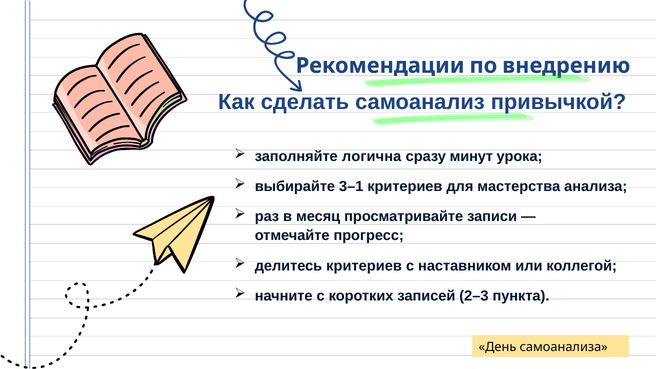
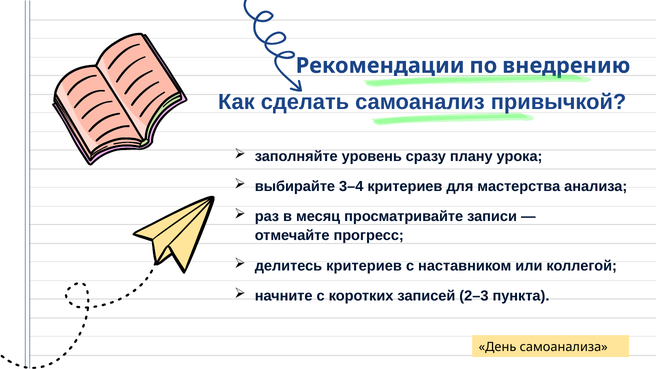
логична: логична -> уровень
минут: минут -> плану
3–1: 3–1 -> 3–4
